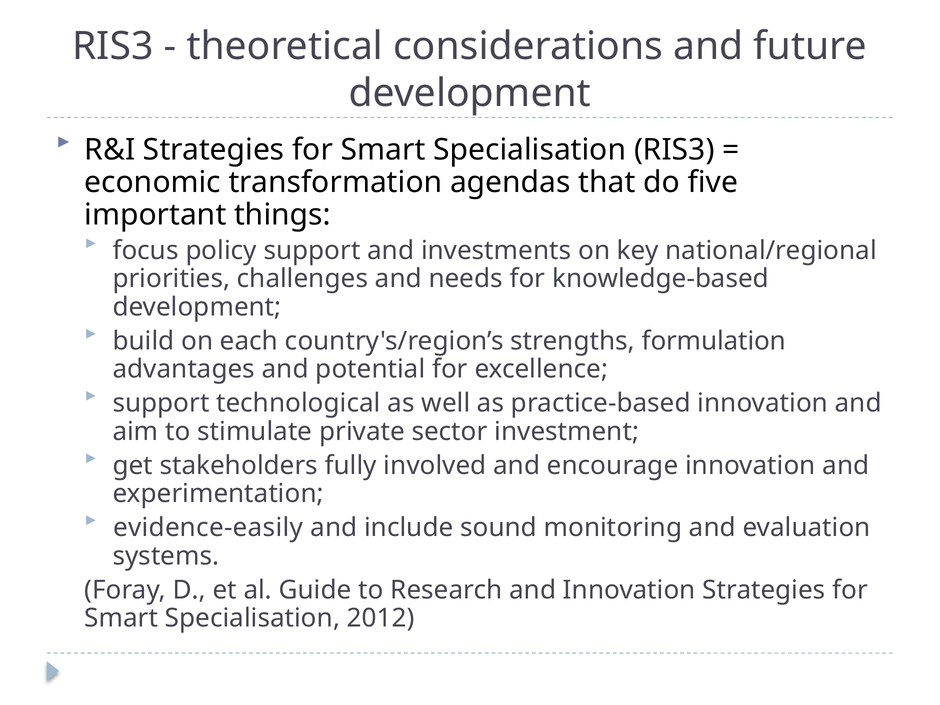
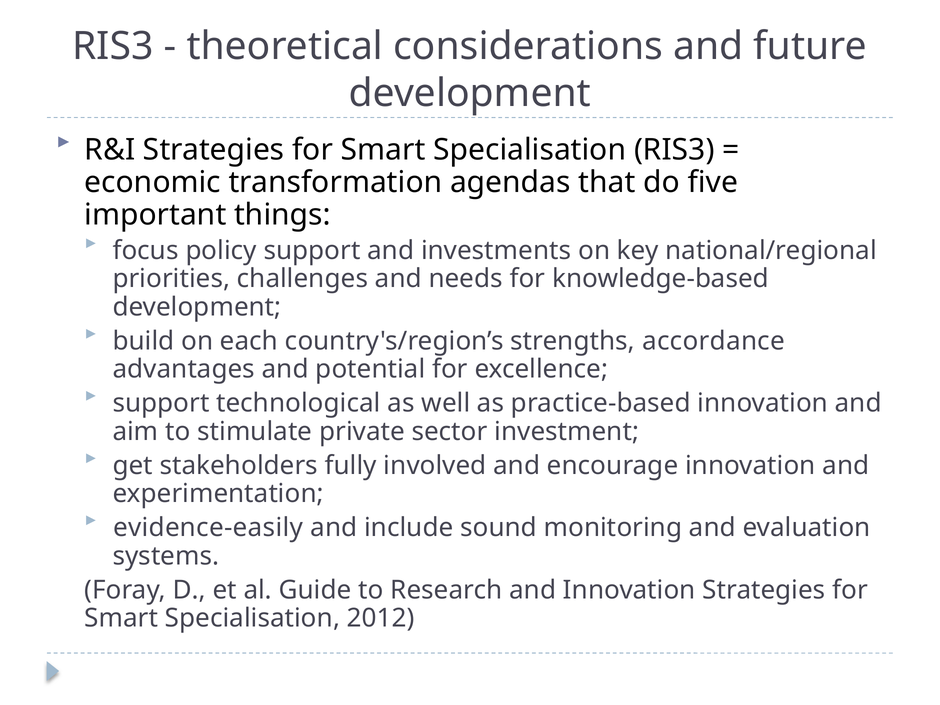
formulation: formulation -> accordance
